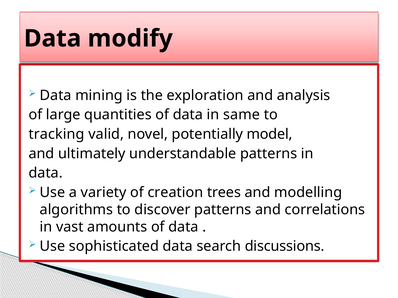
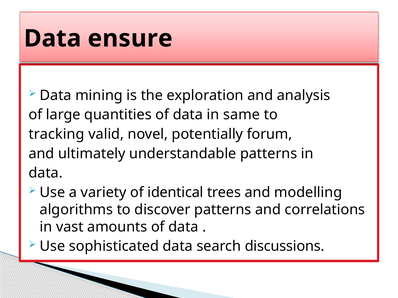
modify: modify -> ensure
model: model -> forum
creation: creation -> identical
